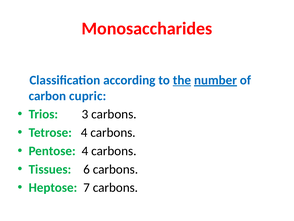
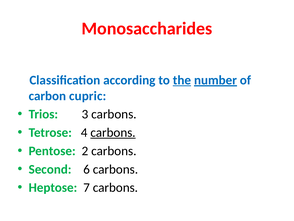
carbons at (113, 132) underline: none -> present
Pentose 4: 4 -> 2
Tissues: Tissues -> Second
